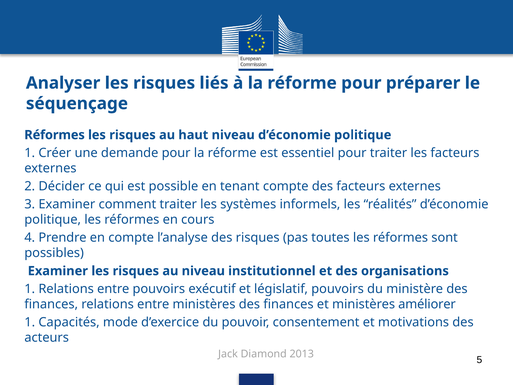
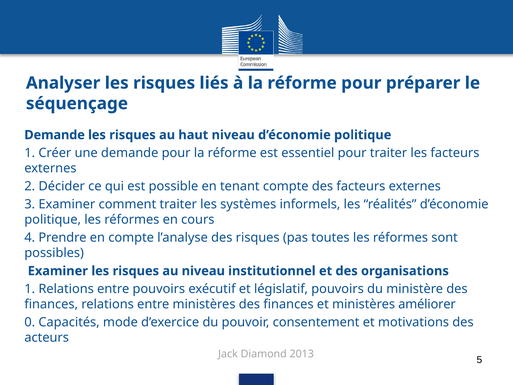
Réformes at (55, 135): Réformes -> Demande
1 at (30, 322): 1 -> 0
